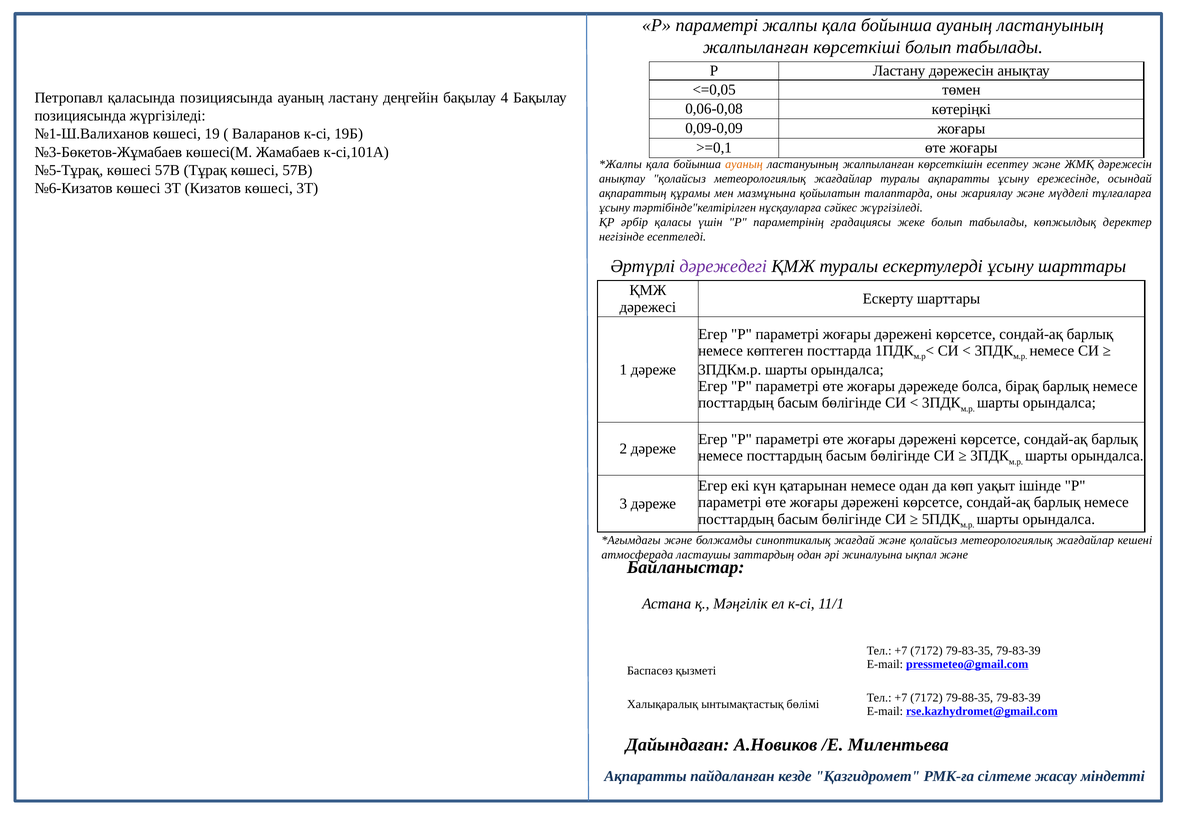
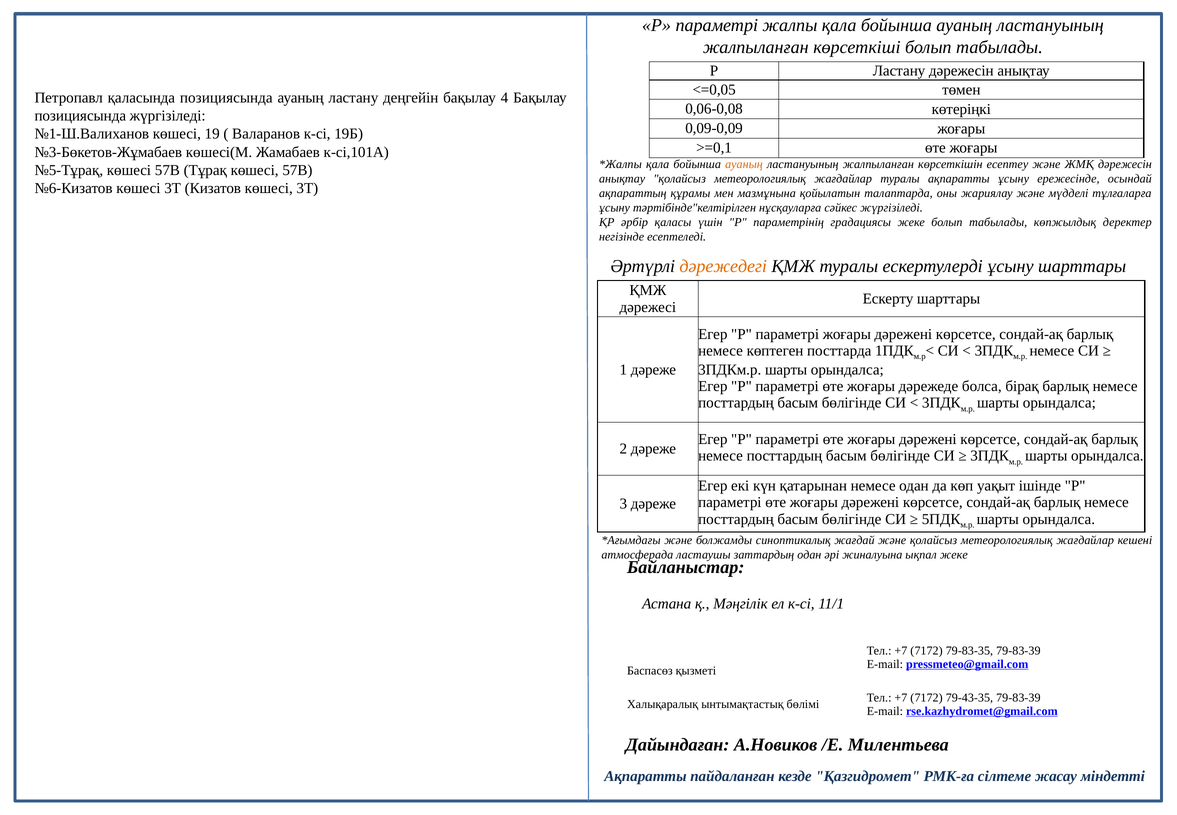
дәрежедегі colour: purple -> orange
ықпал және: және -> жеке
79-88-35: 79-88-35 -> 79-43-35
